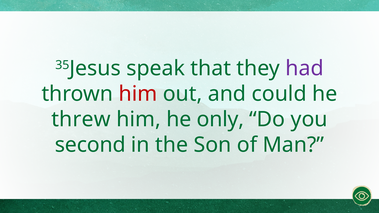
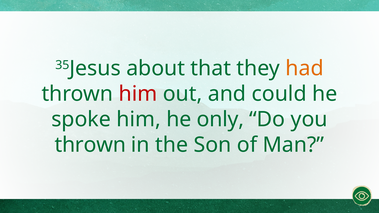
speak: speak -> about
had colour: purple -> orange
threw: threw -> spoke
second at (90, 145): second -> thrown
